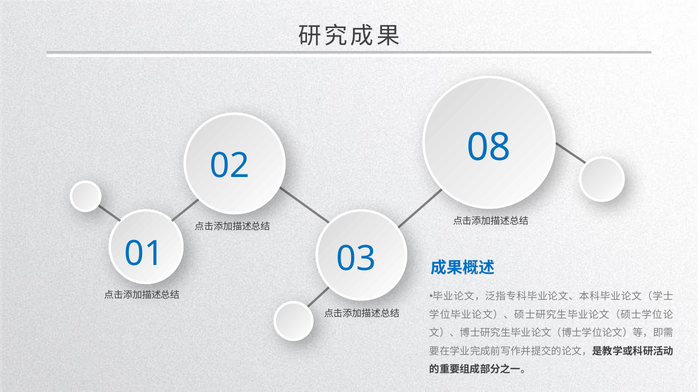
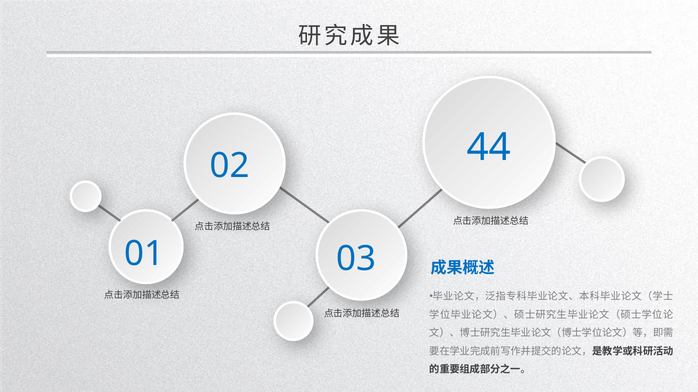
08: 08 -> 44
